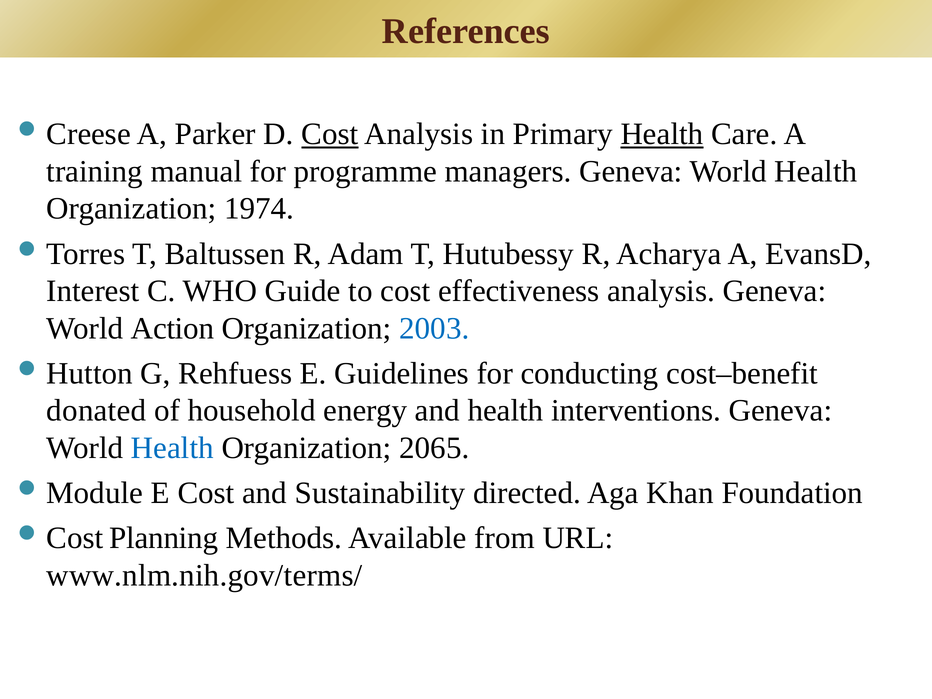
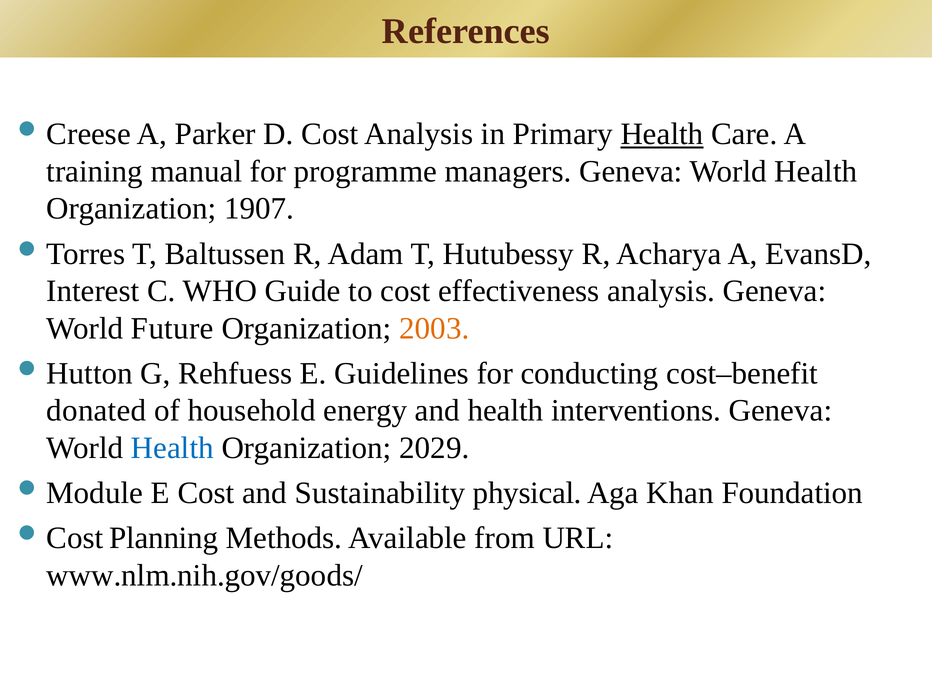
Cost at (330, 134) underline: present -> none
1974: 1974 -> 1907
Action: Action -> Future
2003 colour: blue -> orange
2065: 2065 -> 2029
directed: directed -> physical
www.nlm.nih.gov/terms/: www.nlm.nih.gov/terms/ -> www.nlm.nih.gov/goods/
